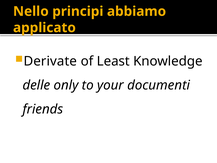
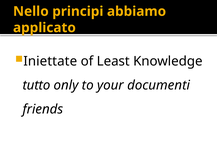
Derivate: Derivate -> Iniettate
delle: delle -> tutto
